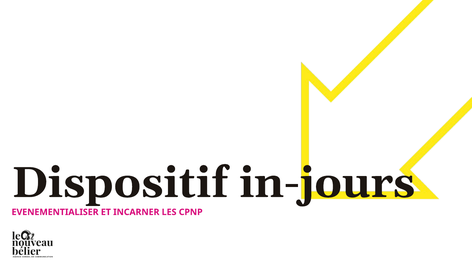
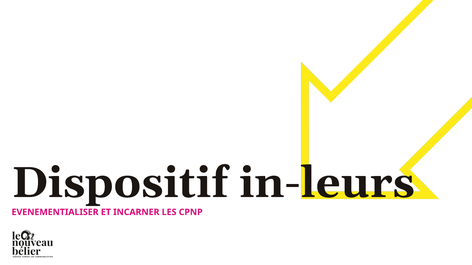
in-jours: in-jours -> in-leurs
